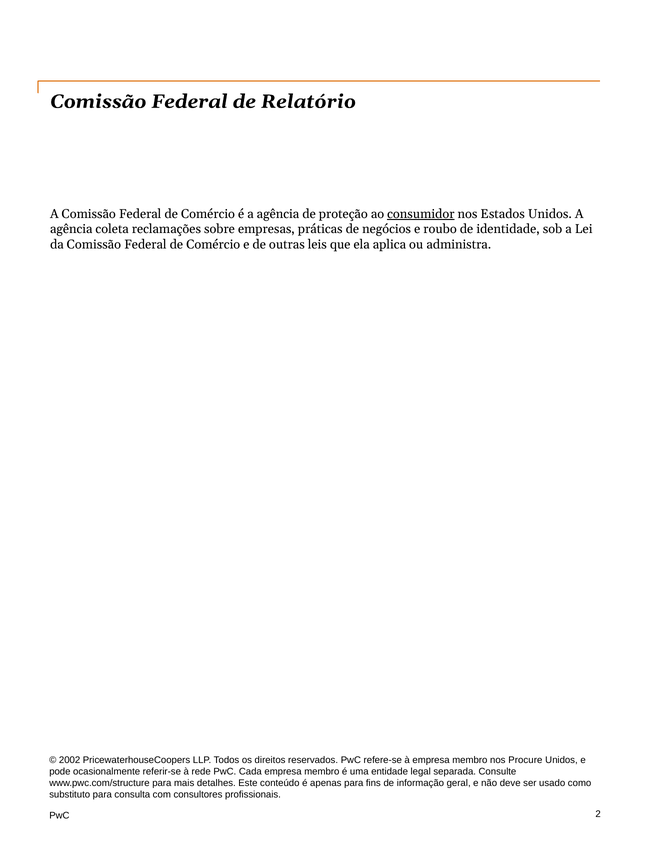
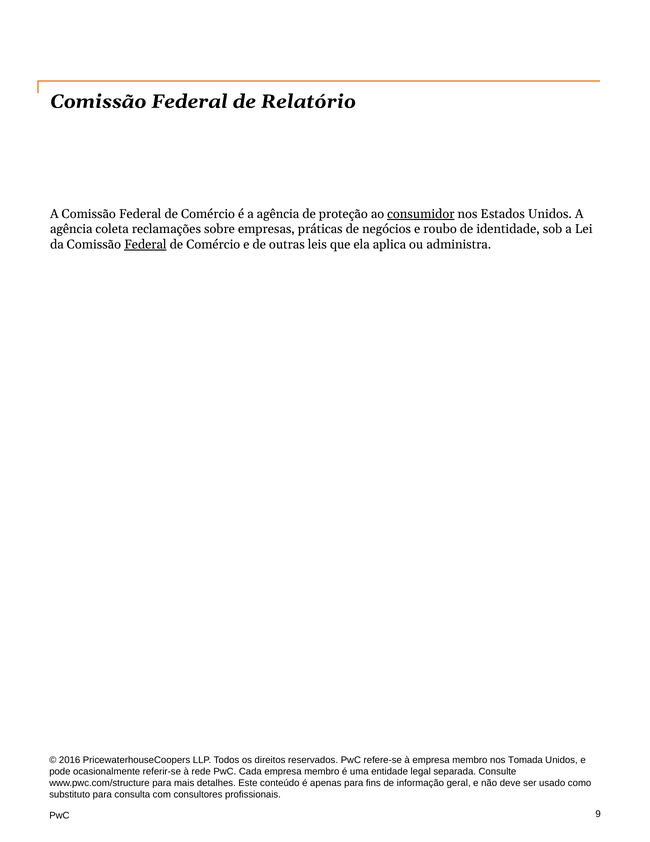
Federal at (145, 244) underline: none -> present
2002: 2002 -> 2016
Procure: Procure -> Tomada
2: 2 -> 9
